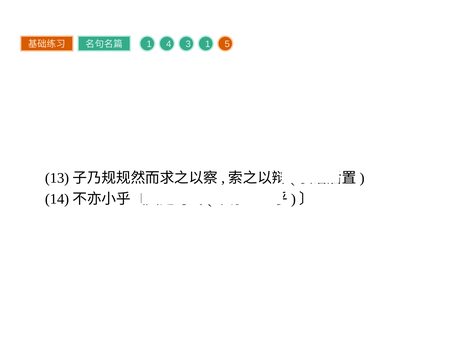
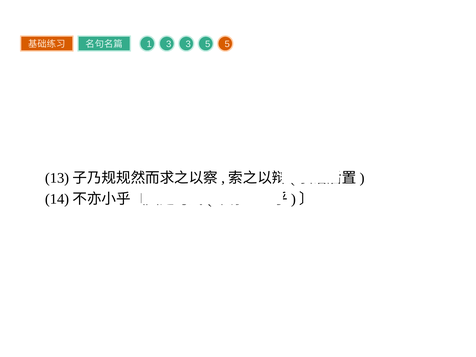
1 4: 4 -> 3
3 1: 1 -> 5
